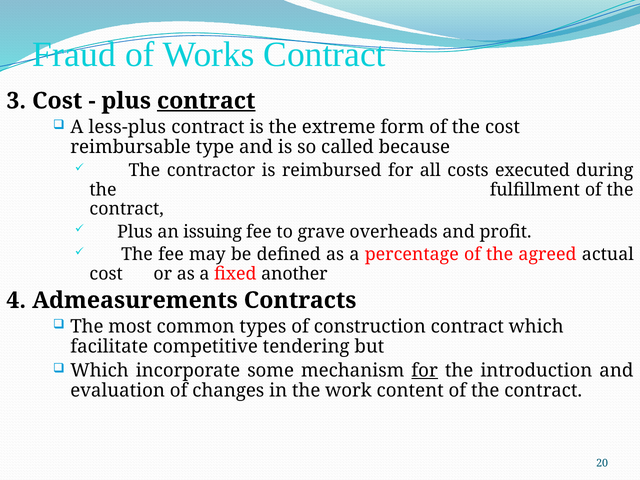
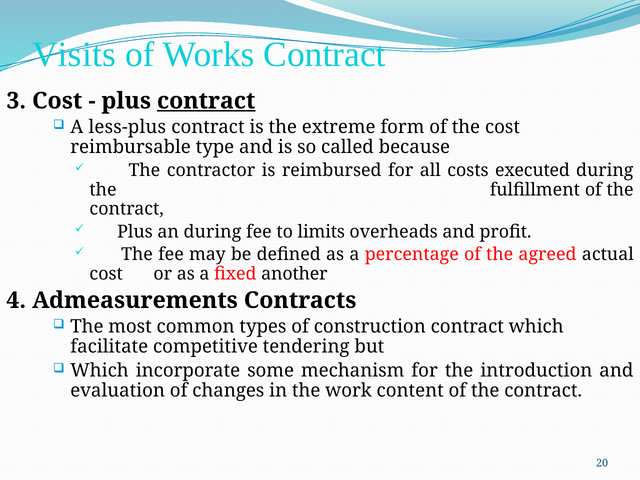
Fraud: Fraud -> Visits
an issuing: issuing -> during
grave: grave -> limits
for at (425, 371) underline: present -> none
